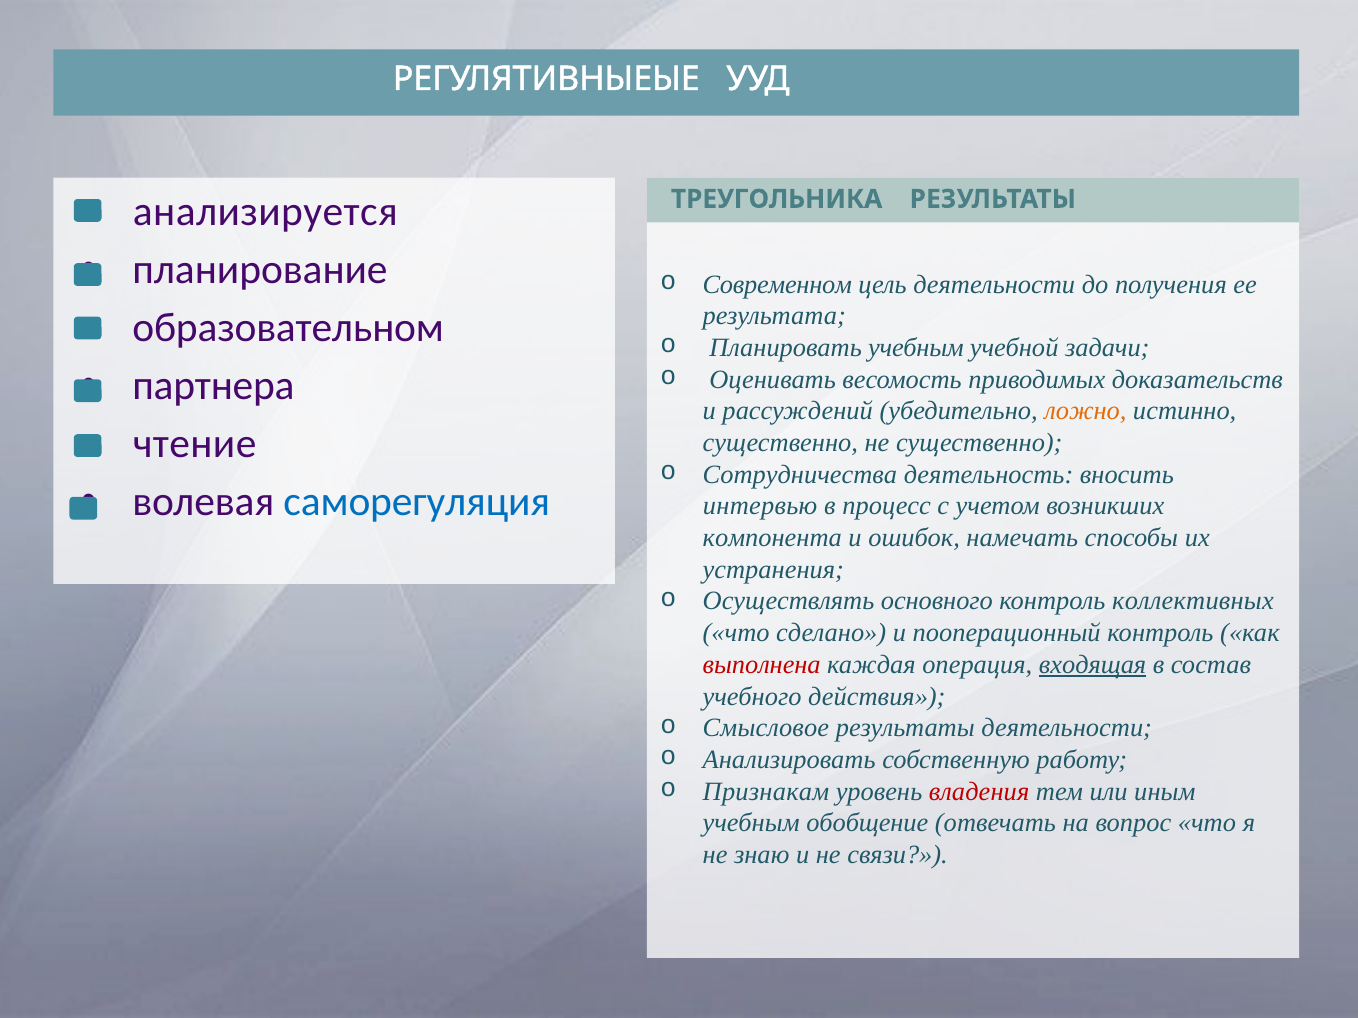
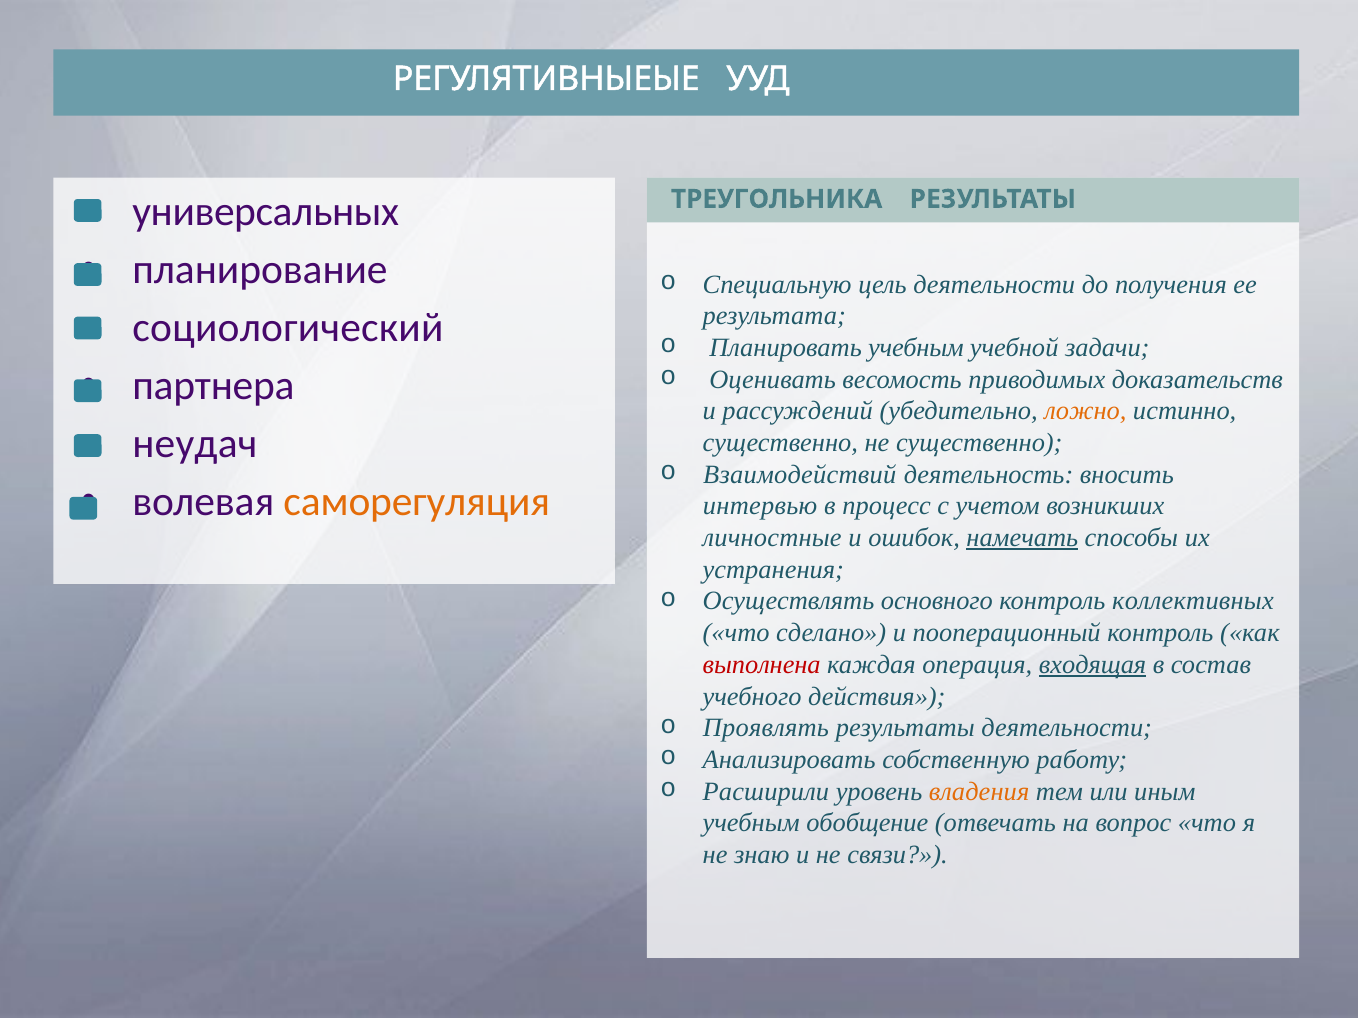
анализируется: анализируется -> универсальных
Современном: Современном -> Специальную
образовательном: образовательном -> социологический
чтение: чтение -> неудач
Сотрудничества: Сотрудничества -> Взаимодействий
саморегуляция colour: blue -> orange
компонента: компонента -> личностные
намечать underline: none -> present
Смысловое: Смысловое -> Проявлять
Признакам: Признакам -> Расширили
владения colour: red -> orange
